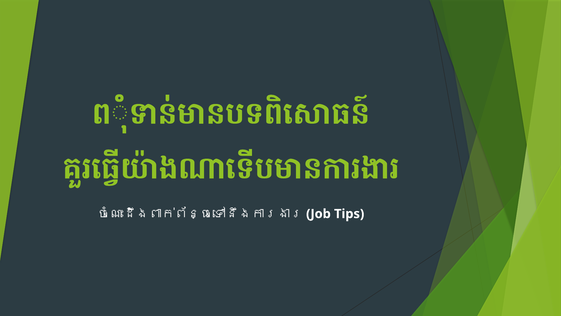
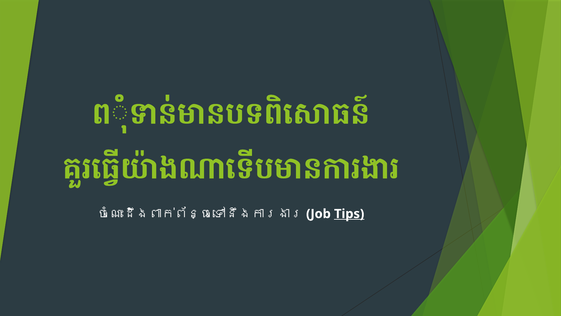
Tips underline: none -> present
